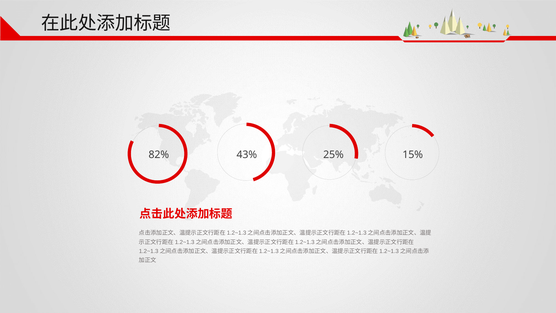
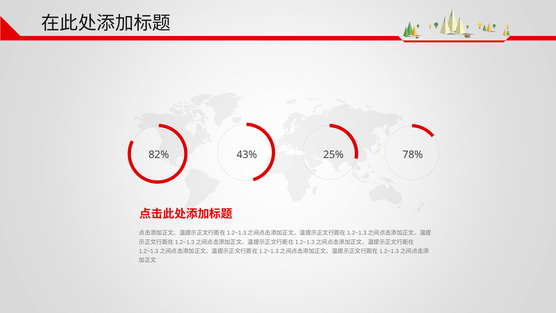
15%: 15% -> 78%
